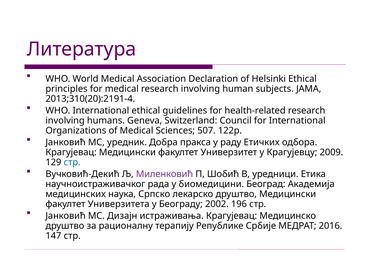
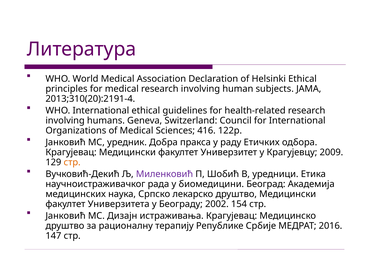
507: 507 -> 416
стр at (72, 162) colour: blue -> orange
196: 196 -> 154
